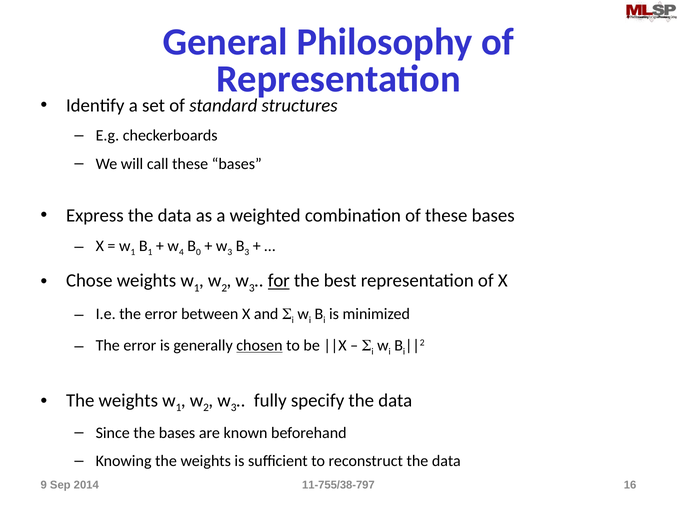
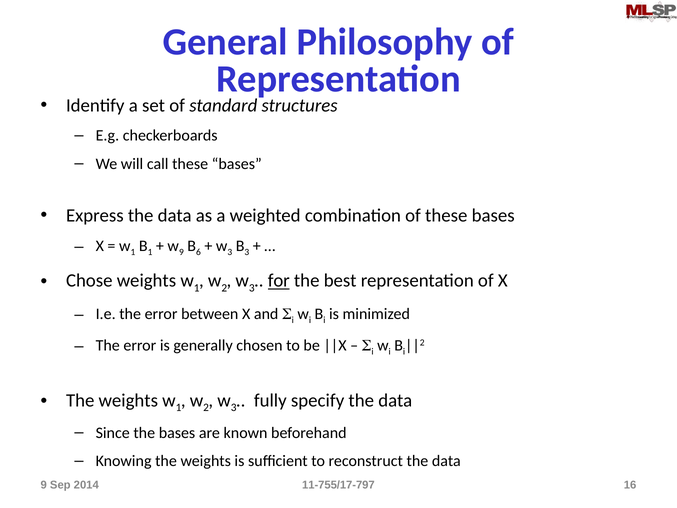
4 at (181, 252): 4 -> 9
0: 0 -> 6
chosen underline: present -> none
11-755/38-797: 11-755/38-797 -> 11-755/17-797
